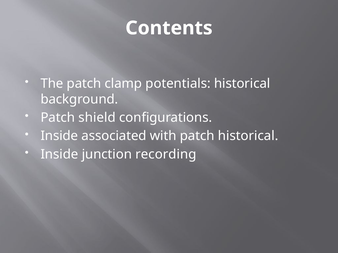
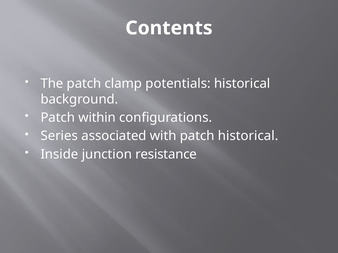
shield: shield -> within
Inside at (59, 136): Inside -> Series
recording: recording -> resistance
